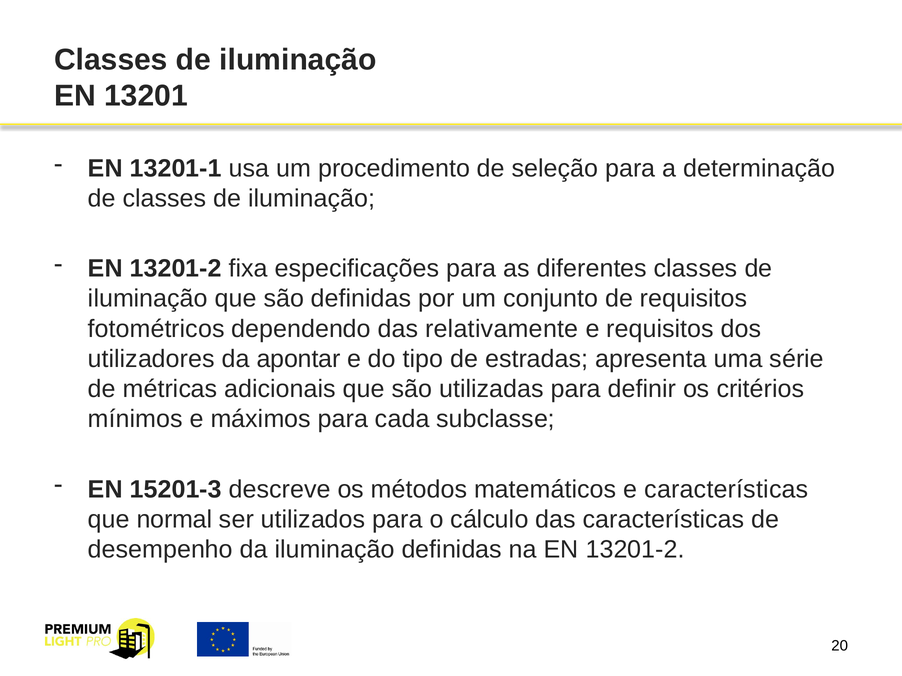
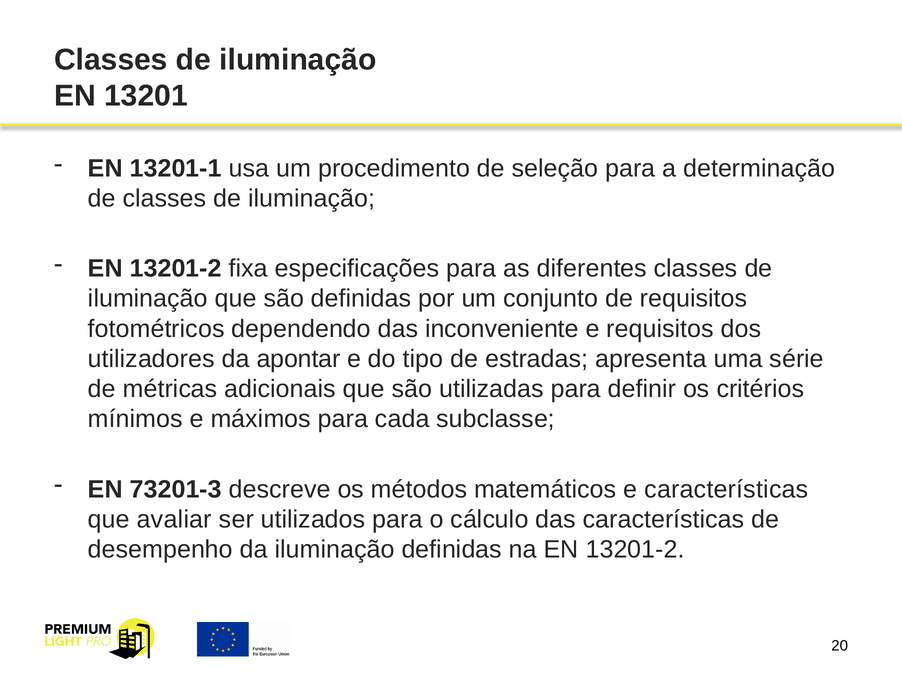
relativamente: relativamente -> inconveniente
15201-3: 15201-3 -> 73201-3
normal: normal -> avaliar
